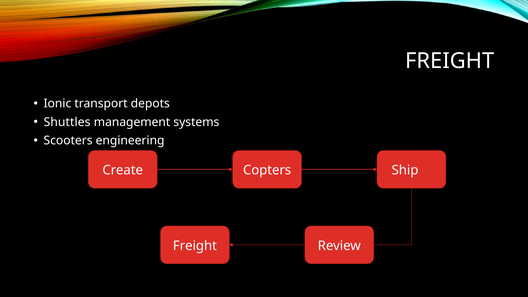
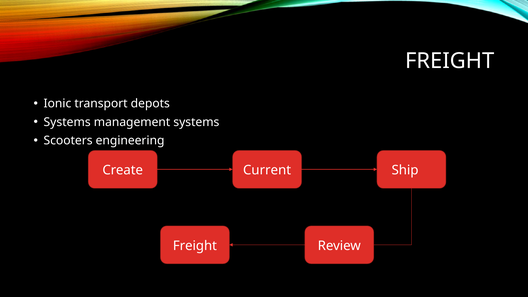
Shuttles at (67, 122): Shuttles -> Systems
Copters: Copters -> Current
